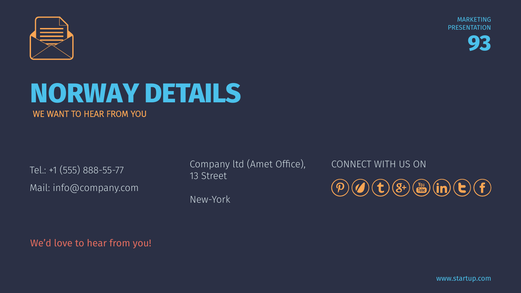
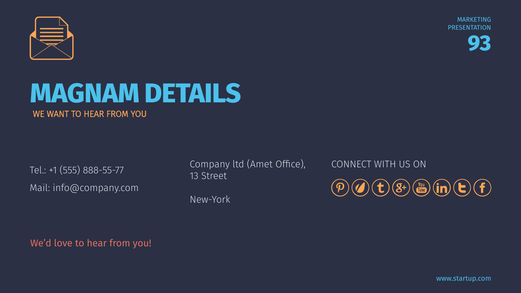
NORWAY: NORWAY -> MAGNAM
